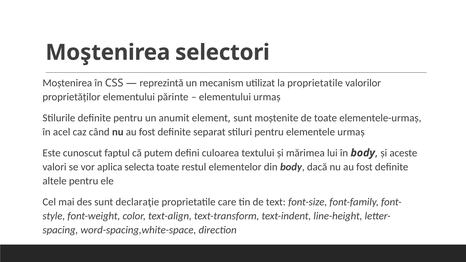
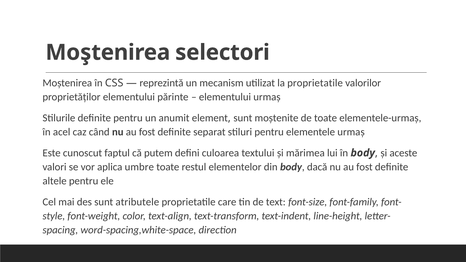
selecta: selecta -> umbre
declaraţie: declaraţie -> atributele
